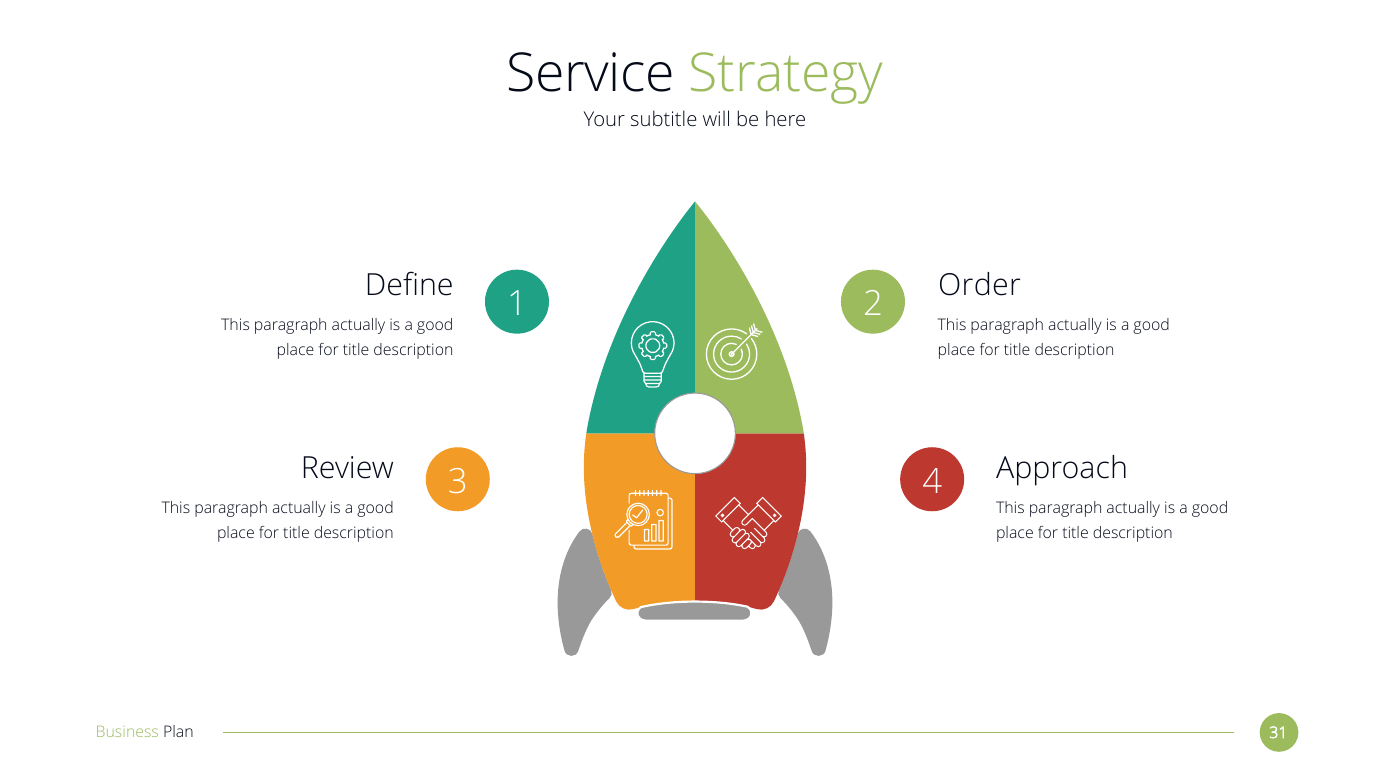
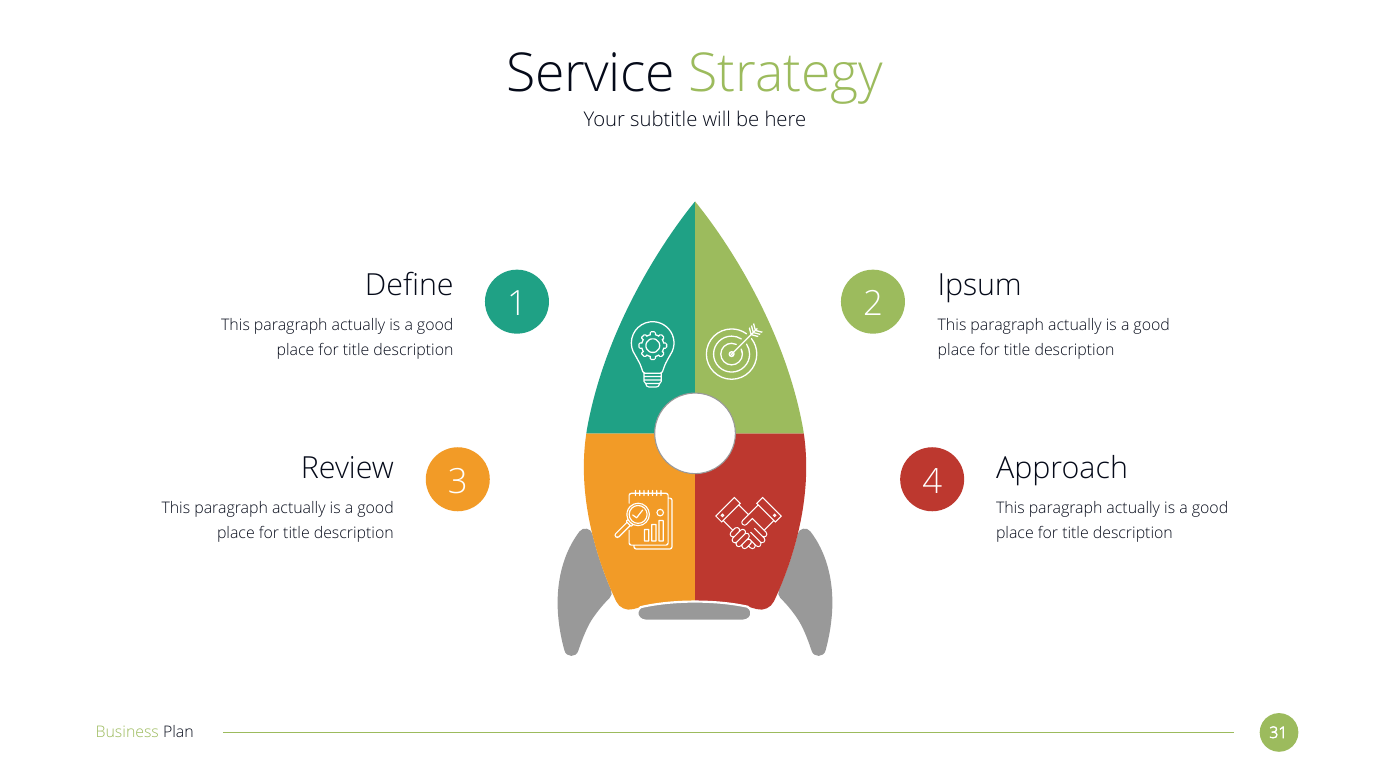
Order: Order -> Ipsum
